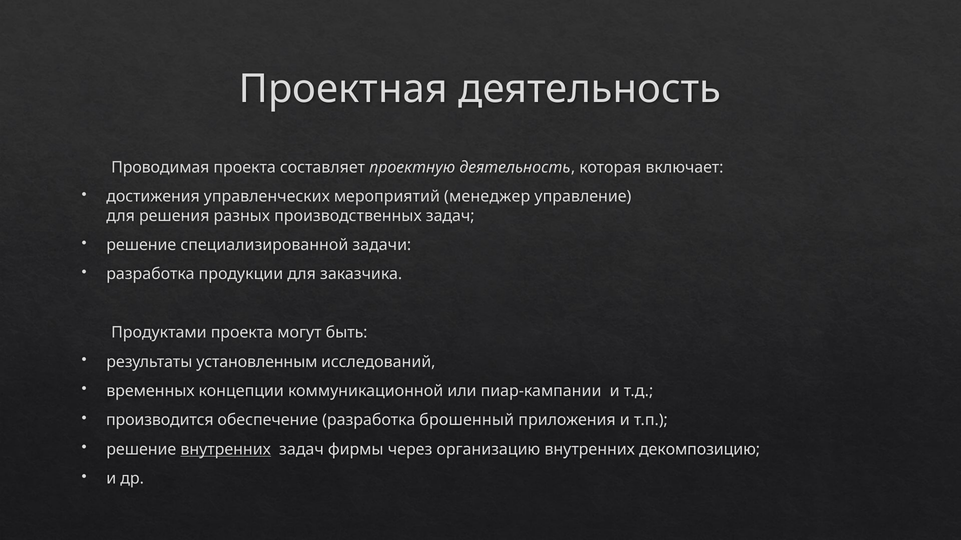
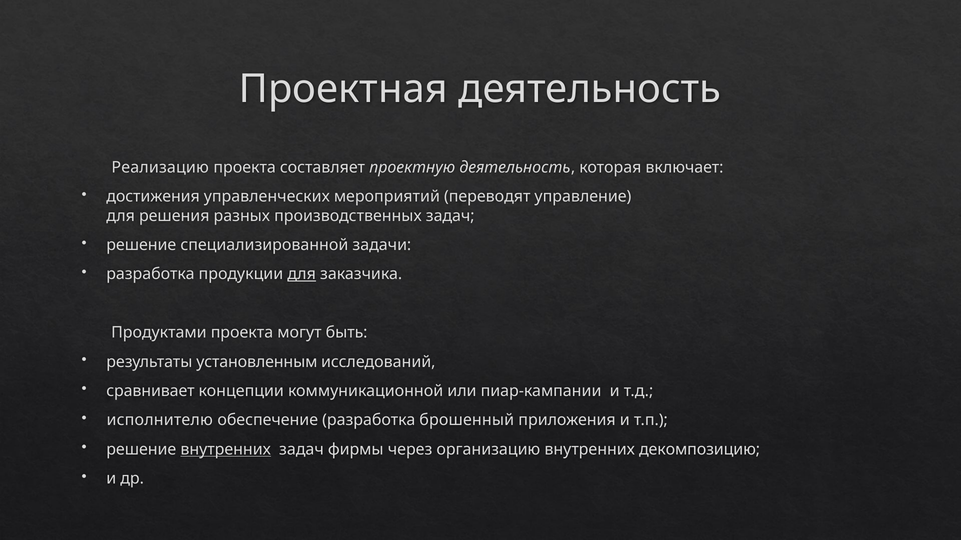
Проводимая: Проводимая -> Реализацию
менеджер: менеджер -> переводят
для at (302, 274) underline: none -> present
временных: временных -> сравнивает
производится: производится -> исполнителю
